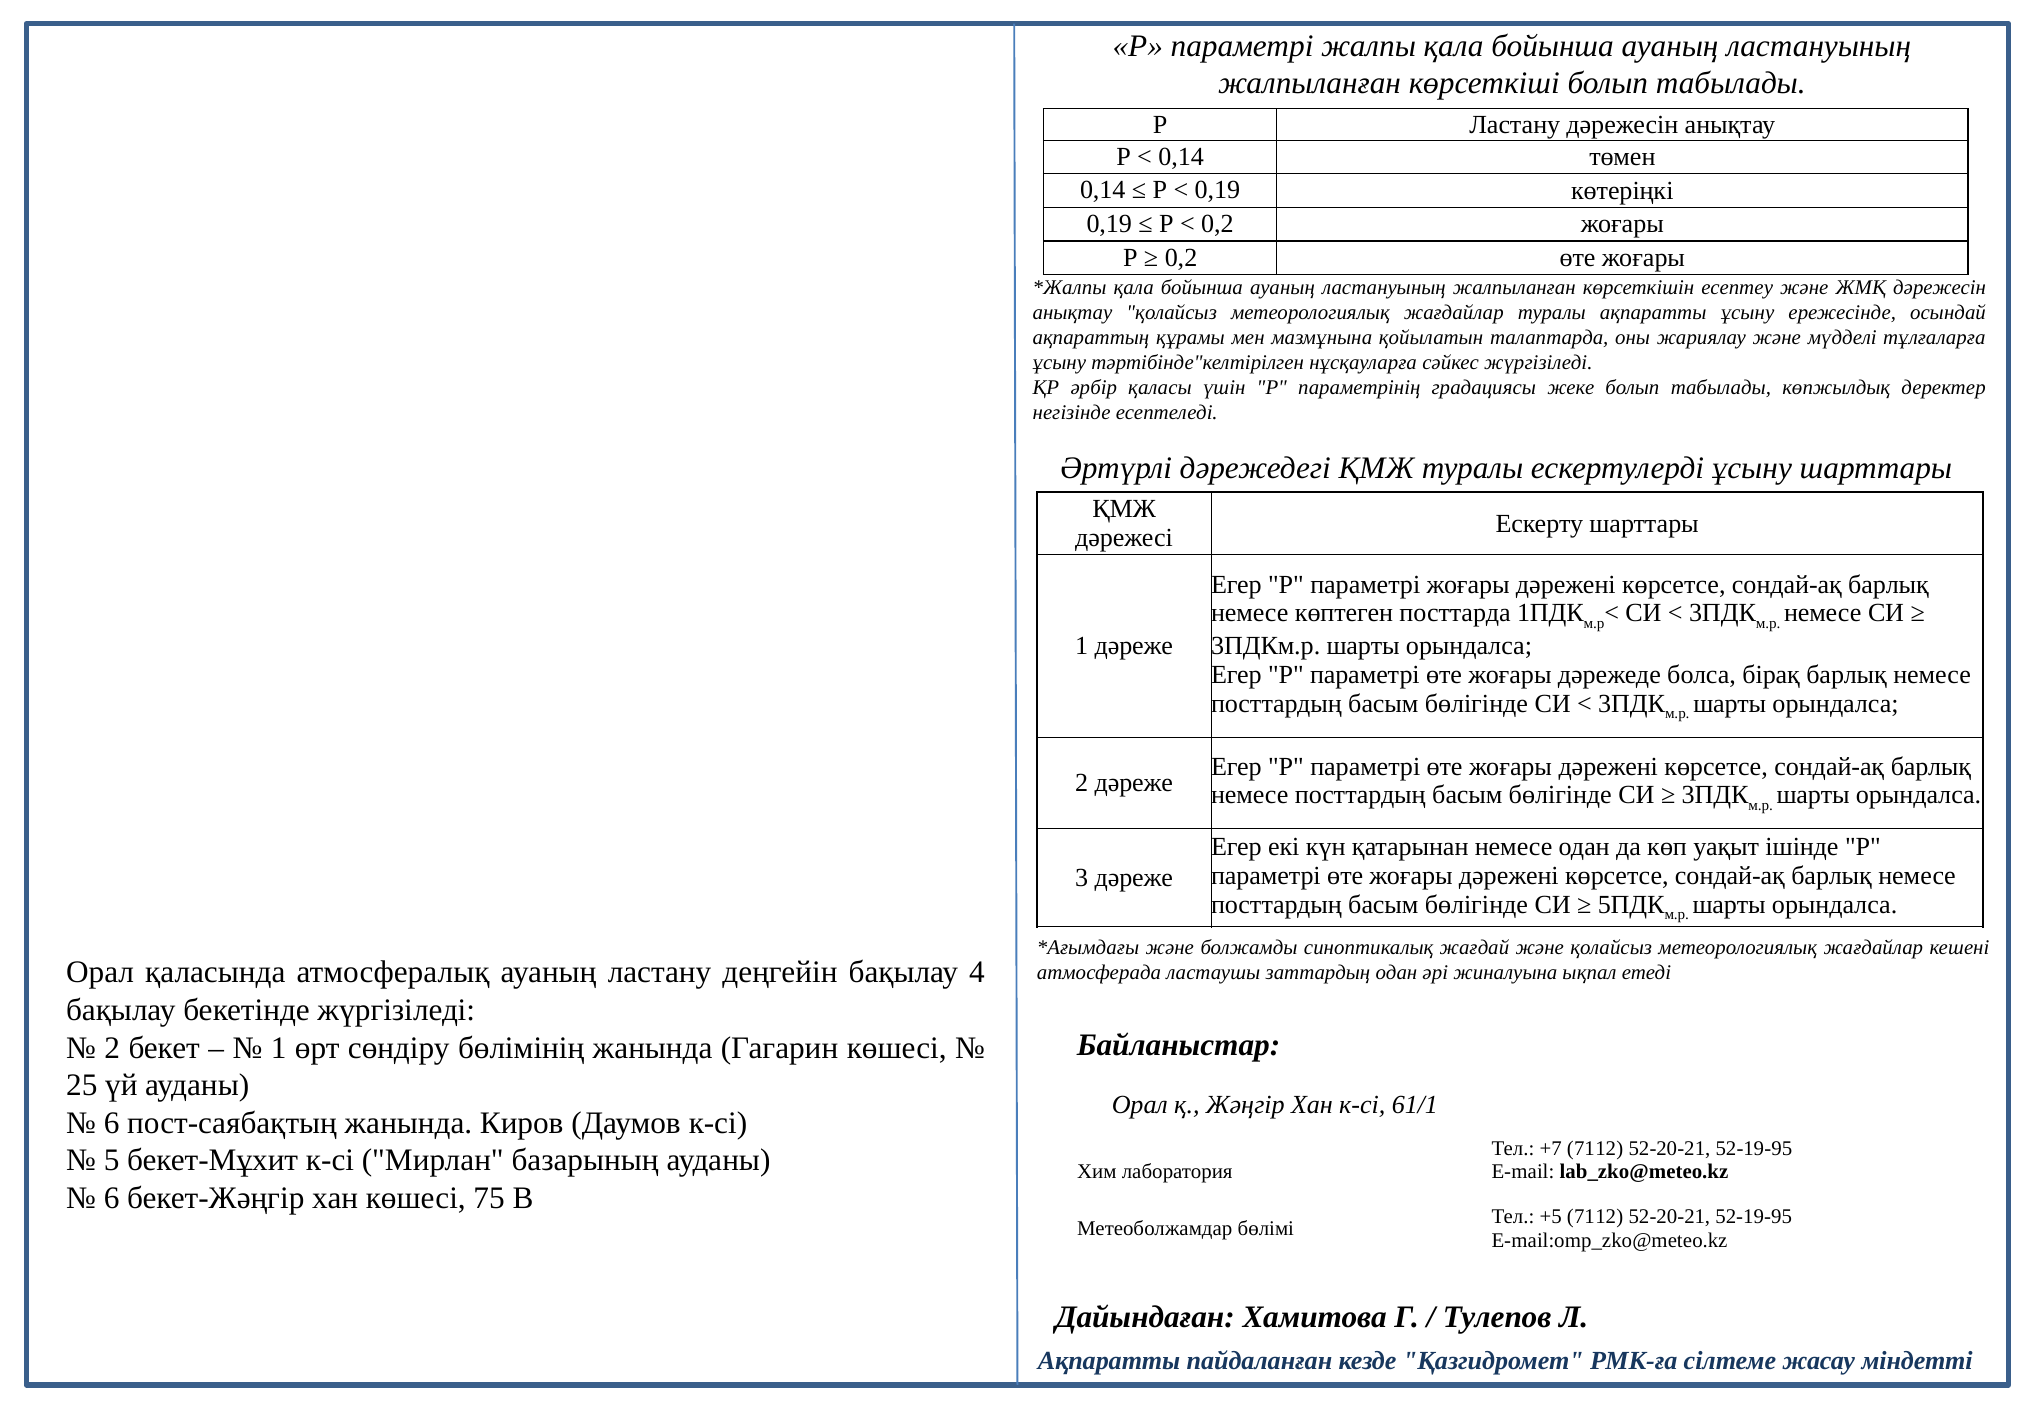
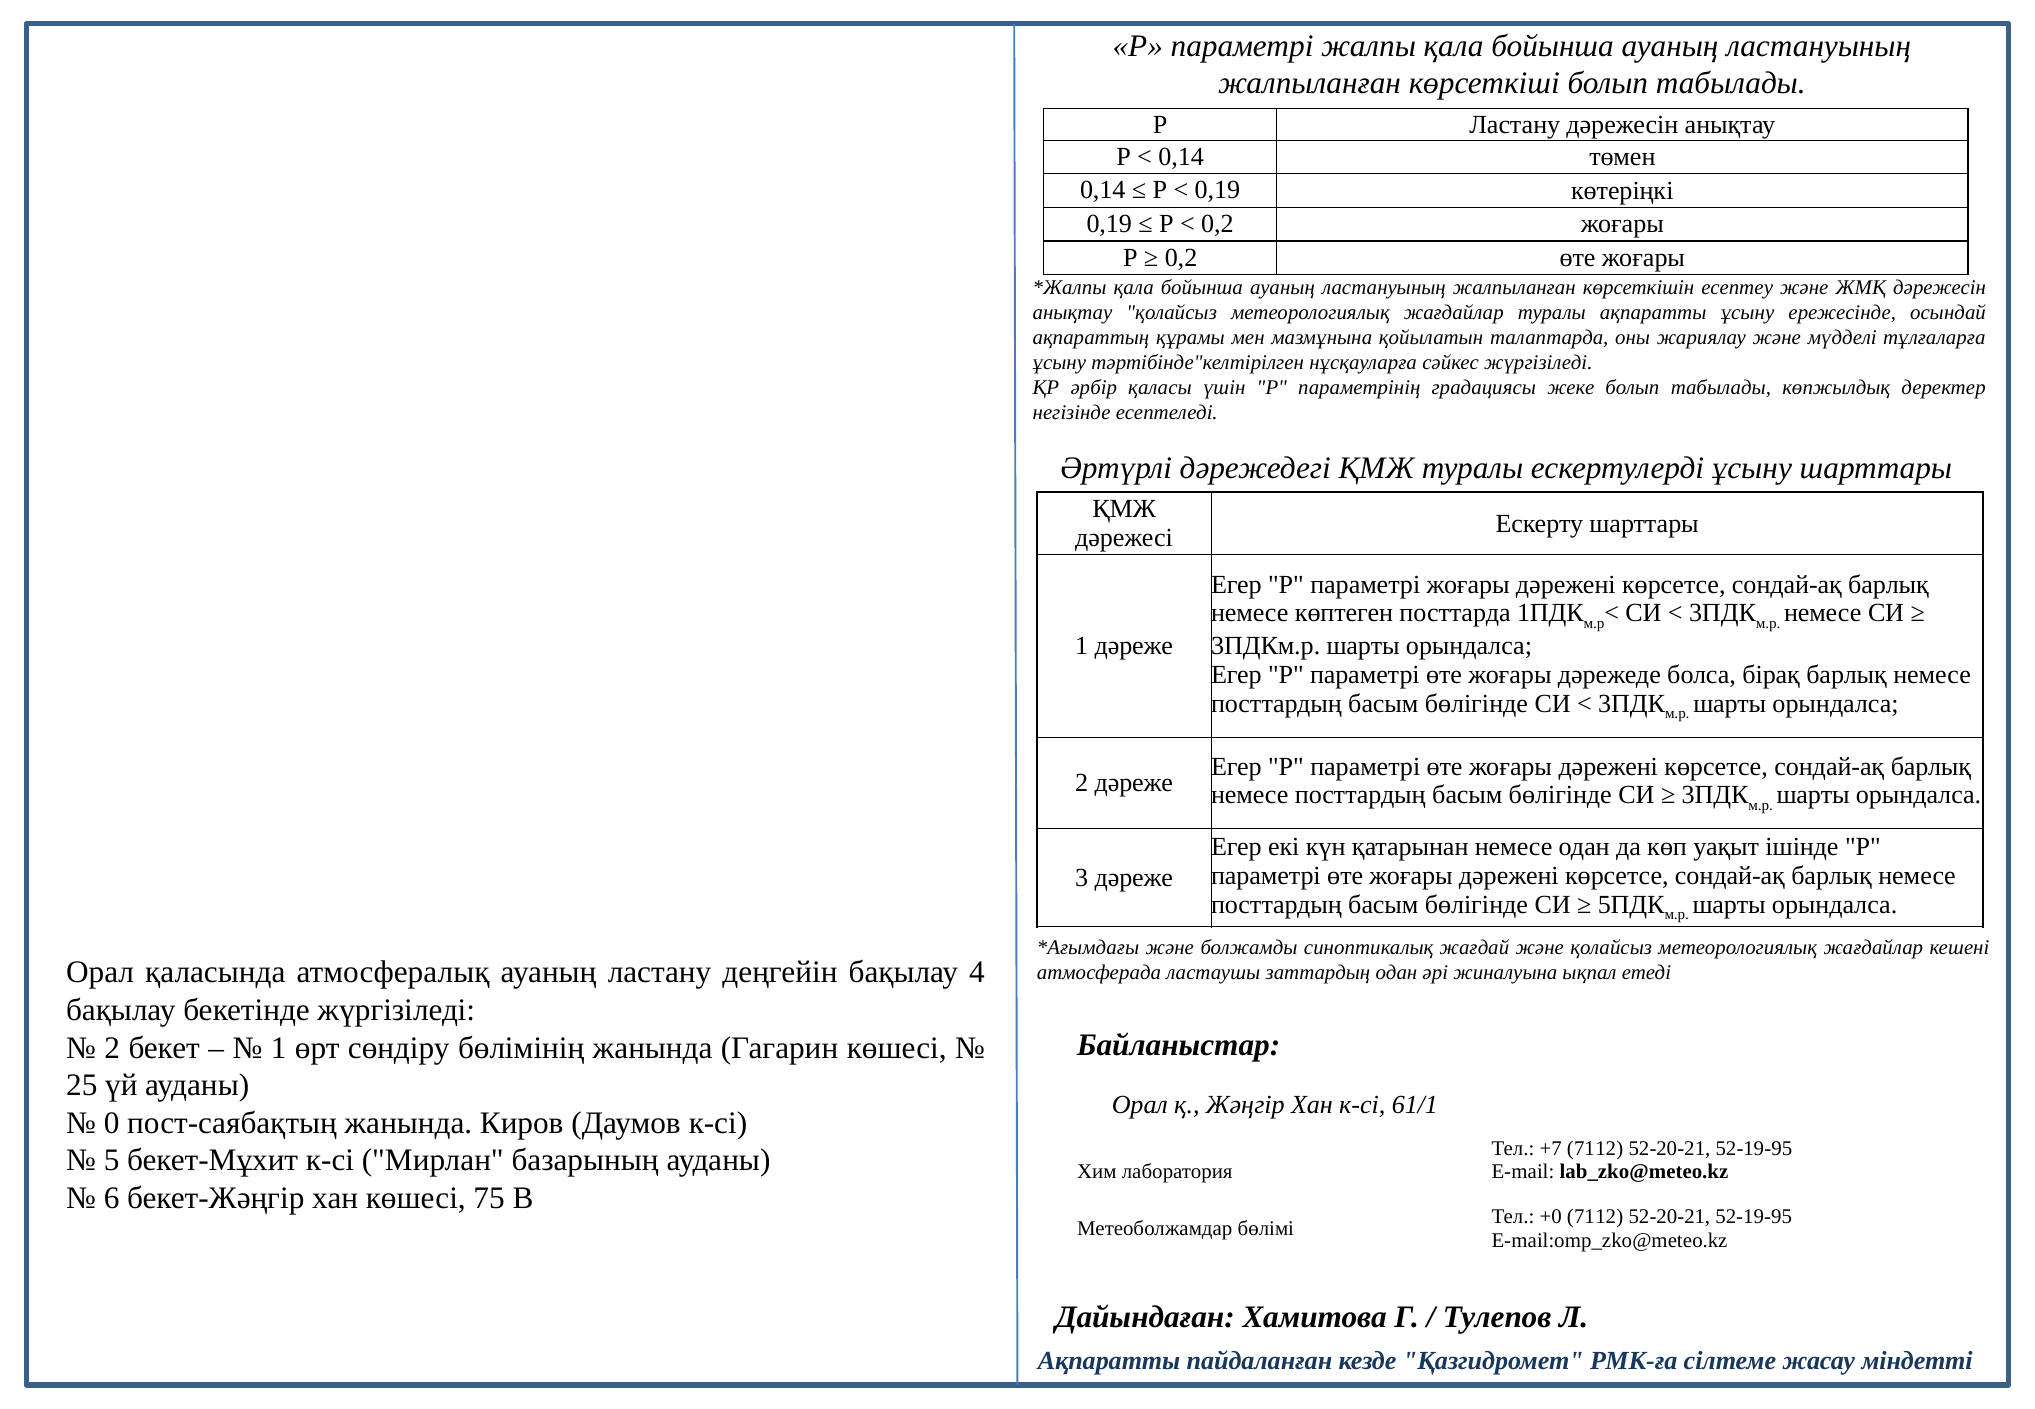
6 at (112, 1123): 6 -> 0
+5: +5 -> +0
